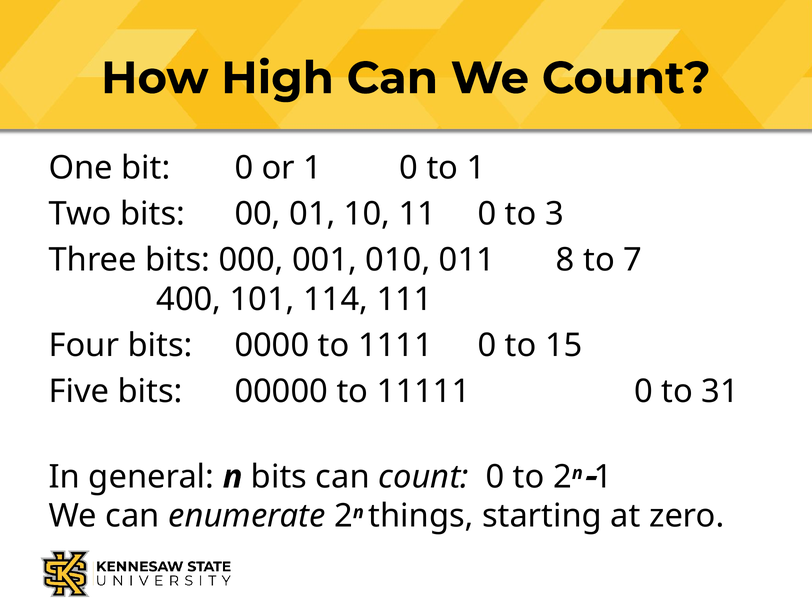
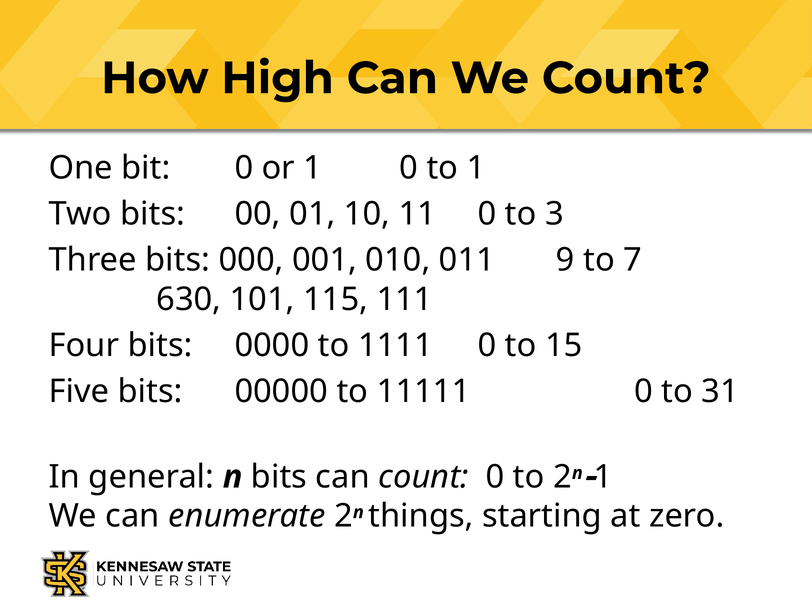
8: 8 -> 9
400: 400 -> 630
114: 114 -> 115
